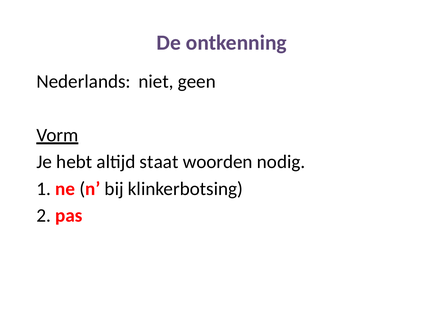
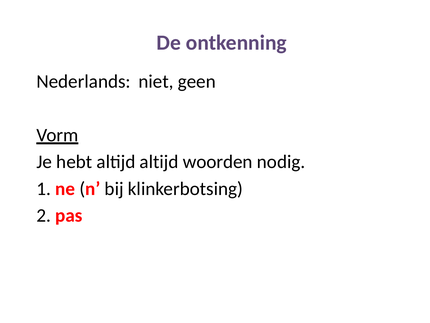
altijd staat: staat -> altijd
